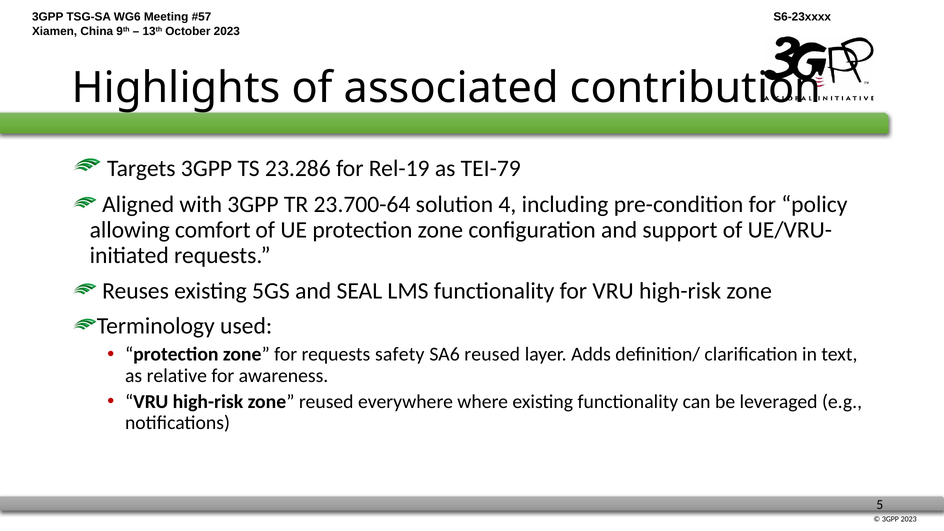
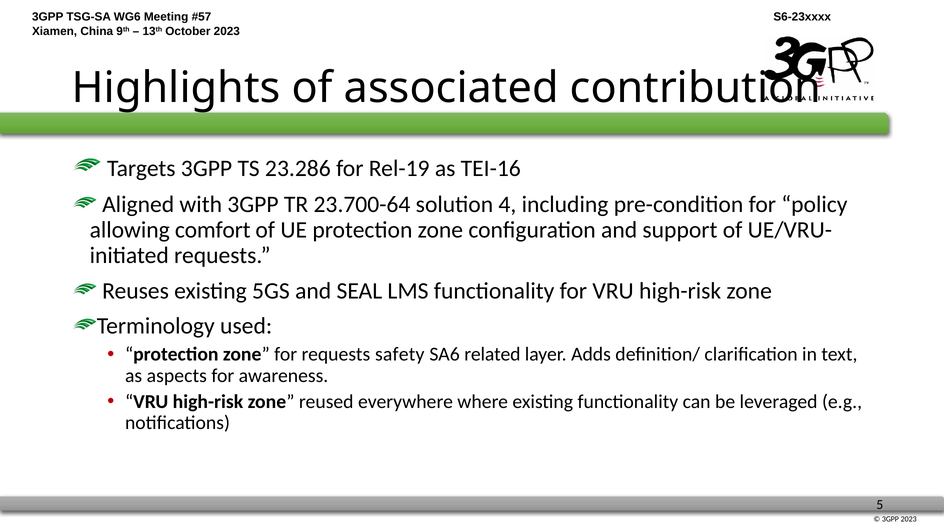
TEI-79: TEI-79 -> TEI-16
SA6 reused: reused -> related
relative: relative -> aspects
